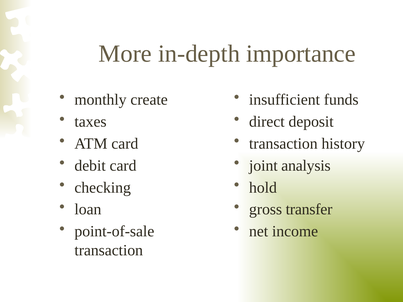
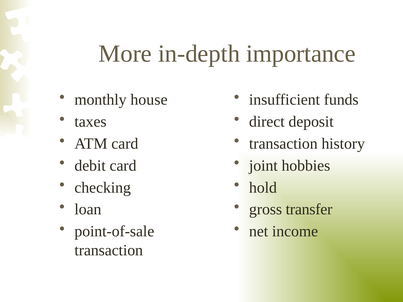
create: create -> house
analysis: analysis -> hobbies
